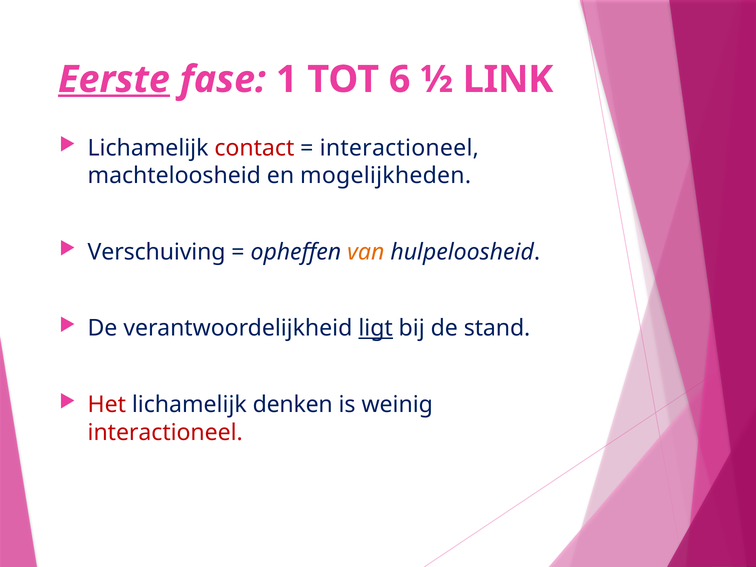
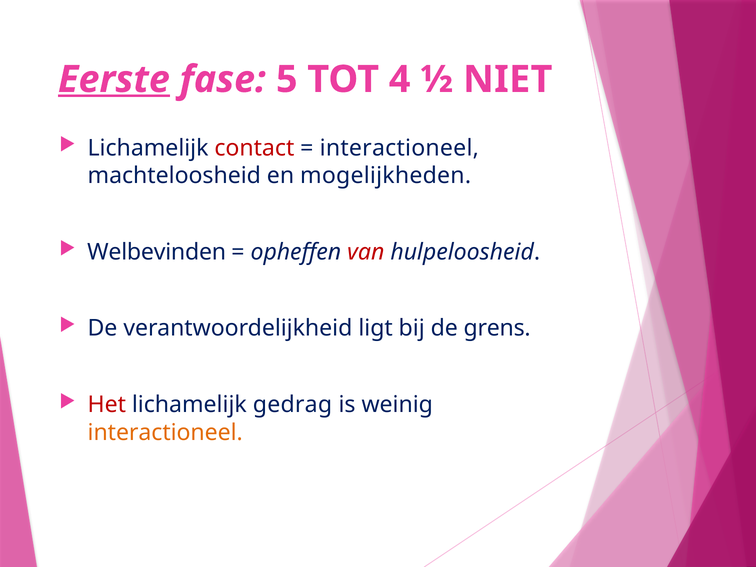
1: 1 -> 5
6: 6 -> 4
LINK: LINK -> NIET
Verschuiving: Verschuiving -> Welbevinden
van colour: orange -> red
ligt underline: present -> none
stand: stand -> grens
denken: denken -> gedrag
interactioneel at (165, 432) colour: red -> orange
